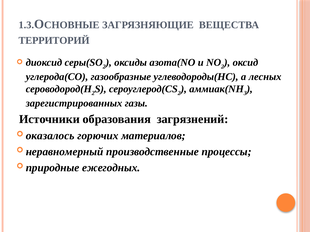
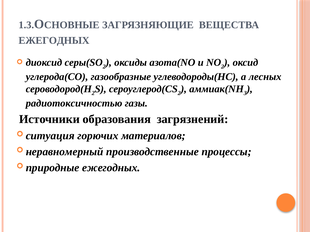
ТЕРРИТОРИЙ at (54, 41): ТЕРРИТОРИЙ -> ЕЖЕГОДНЫХ
зарегистрированных: зарегистрированных -> радиотоксичностью
оказалось: оказалось -> ситуация
